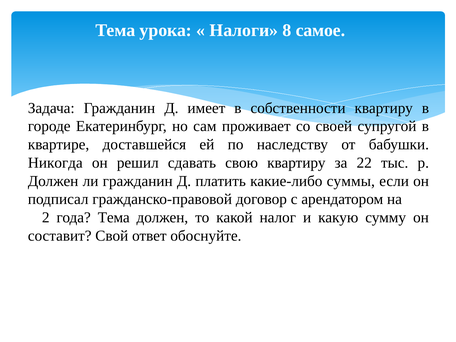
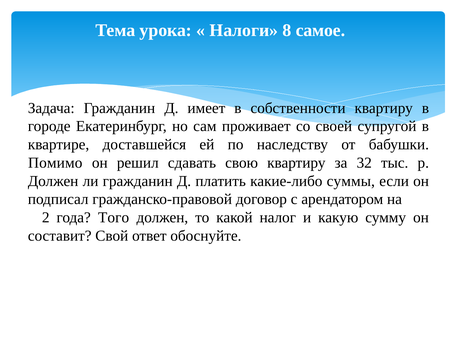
Никогда: Никогда -> Помимо
22: 22 -> 32
года Тема: Тема -> Того
